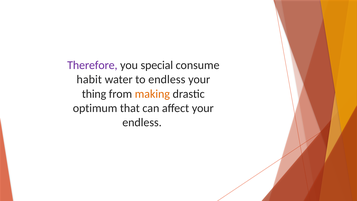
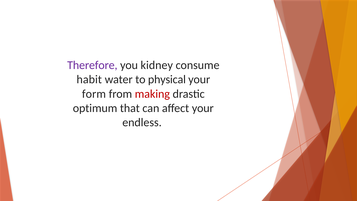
special: special -> kidney
to endless: endless -> physical
thing: thing -> form
making colour: orange -> red
